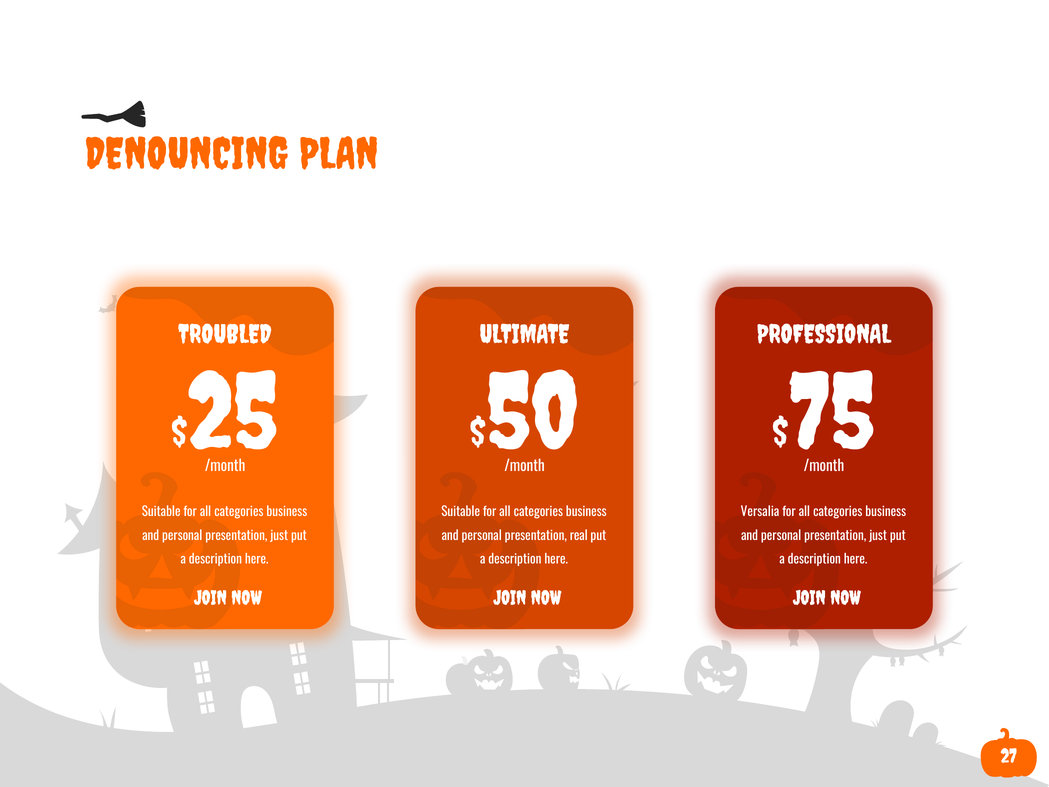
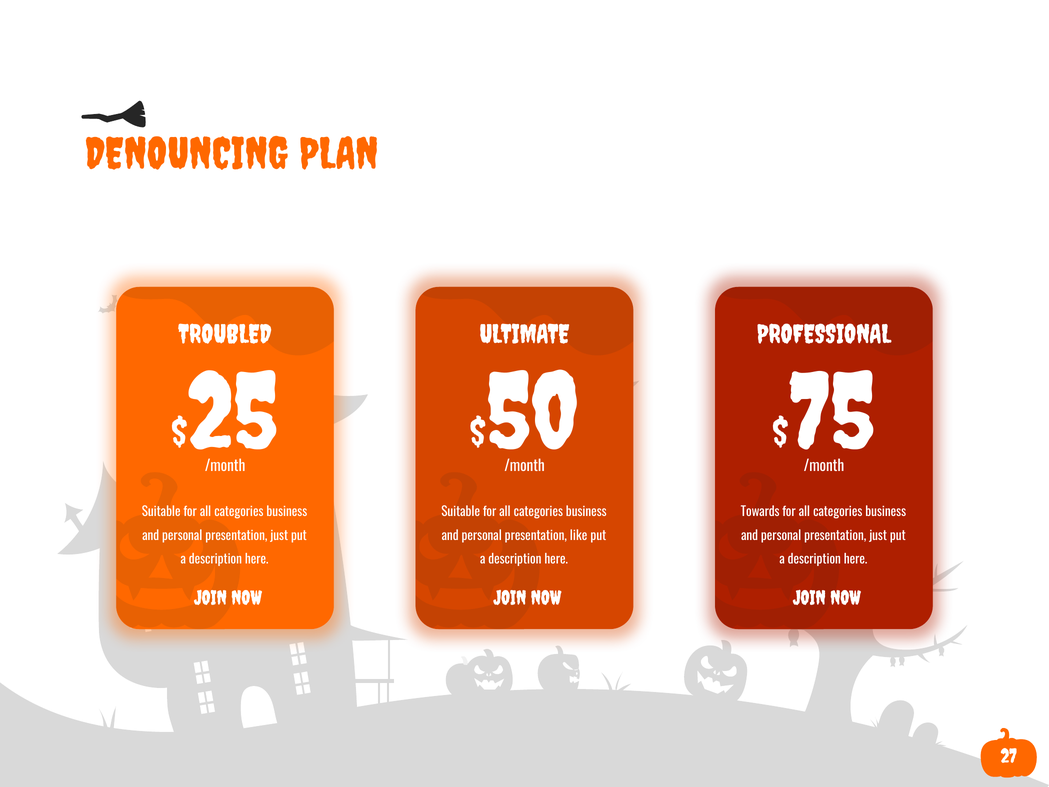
Versalia: Versalia -> Towards
real: real -> like
